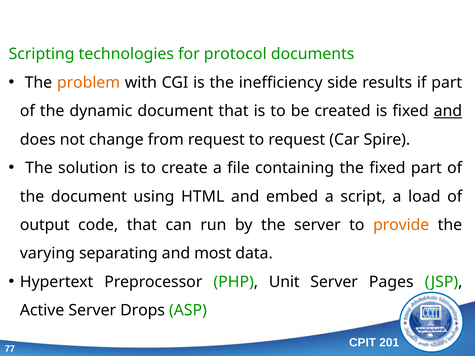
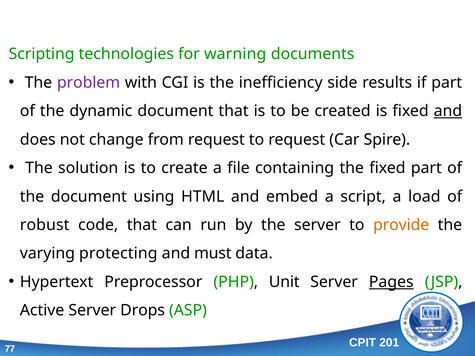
protocol: protocol -> warning
problem colour: orange -> purple
output: output -> robust
separating: separating -> protecting
most: most -> must
Pages underline: none -> present
